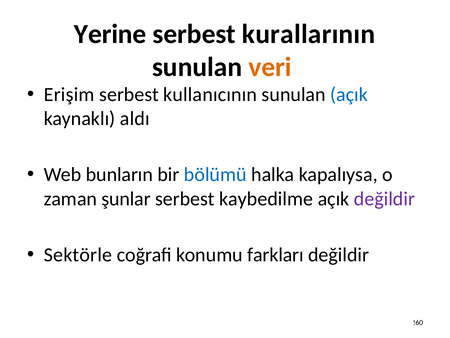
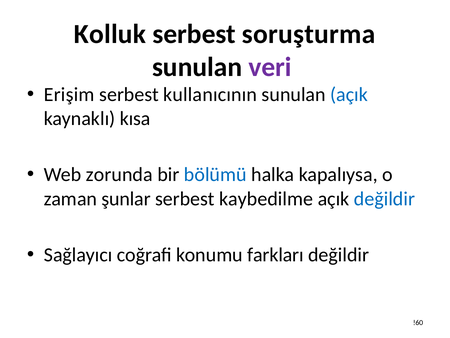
Yerine: Yerine -> Kolluk
kurallarının: kurallarının -> soruşturma
veri colour: orange -> purple
aldı: aldı -> kısa
bunların: bunların -> zorunda
değildir at (384, 198) colour: purple -> blue
Sektörle: Sektörle -> Sağlayıcı
